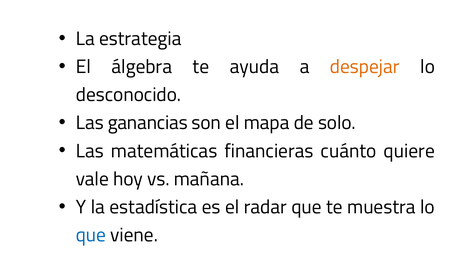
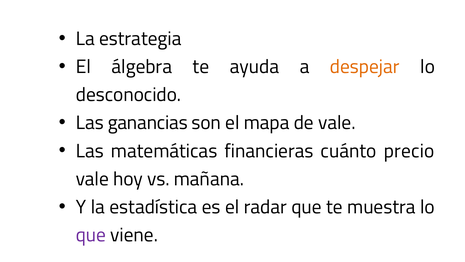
de solo: solo -> vale
quiere: quiere -> precio
que at (91, 235) colour: blue -> purple
